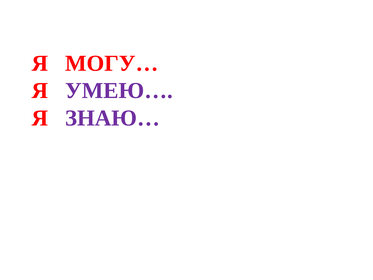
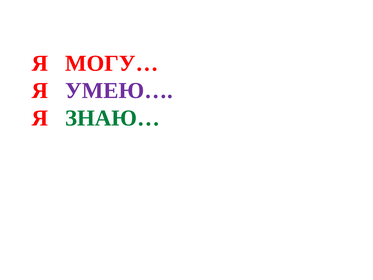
ЗНАЮ… colour: purple -> green
